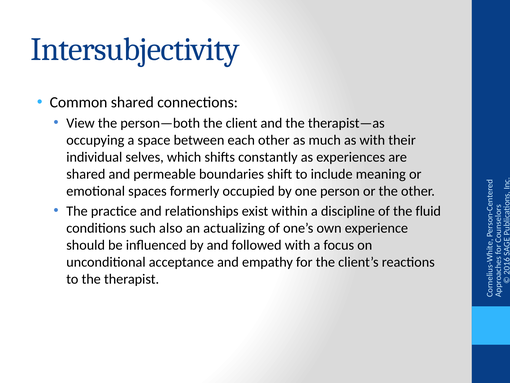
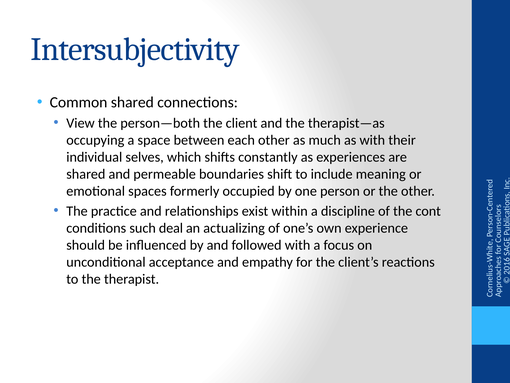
fluid: fluid -> cont
also: also -> deal
